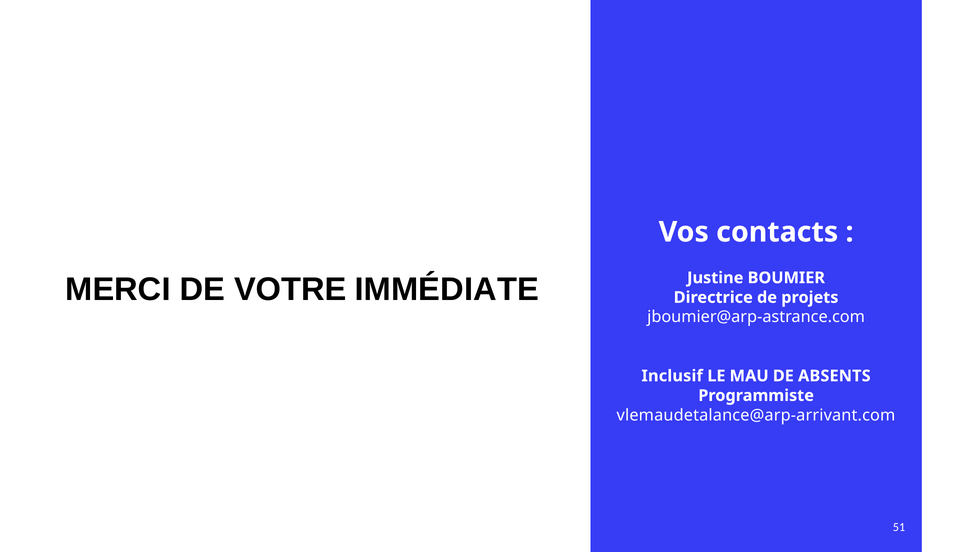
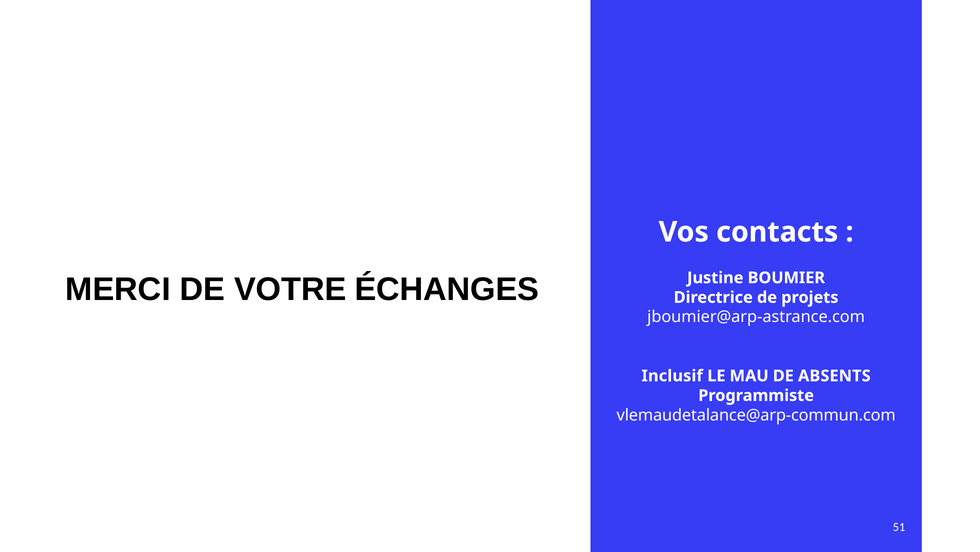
IMMÉDIATE: IMMÉDIATE -> ÉCHANGES
vlemaudetalance@arp-arrivant.com: vlemaudetalance@arp-arrivant.com -> vlemaudetalance@arp-commun.com
